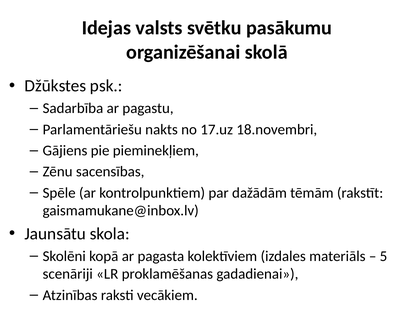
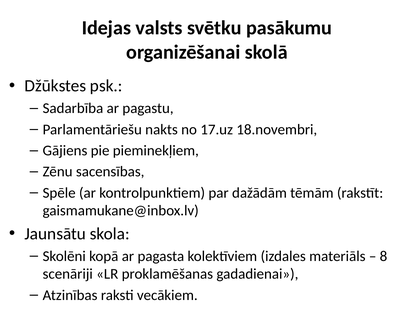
5: 5 -> 8
